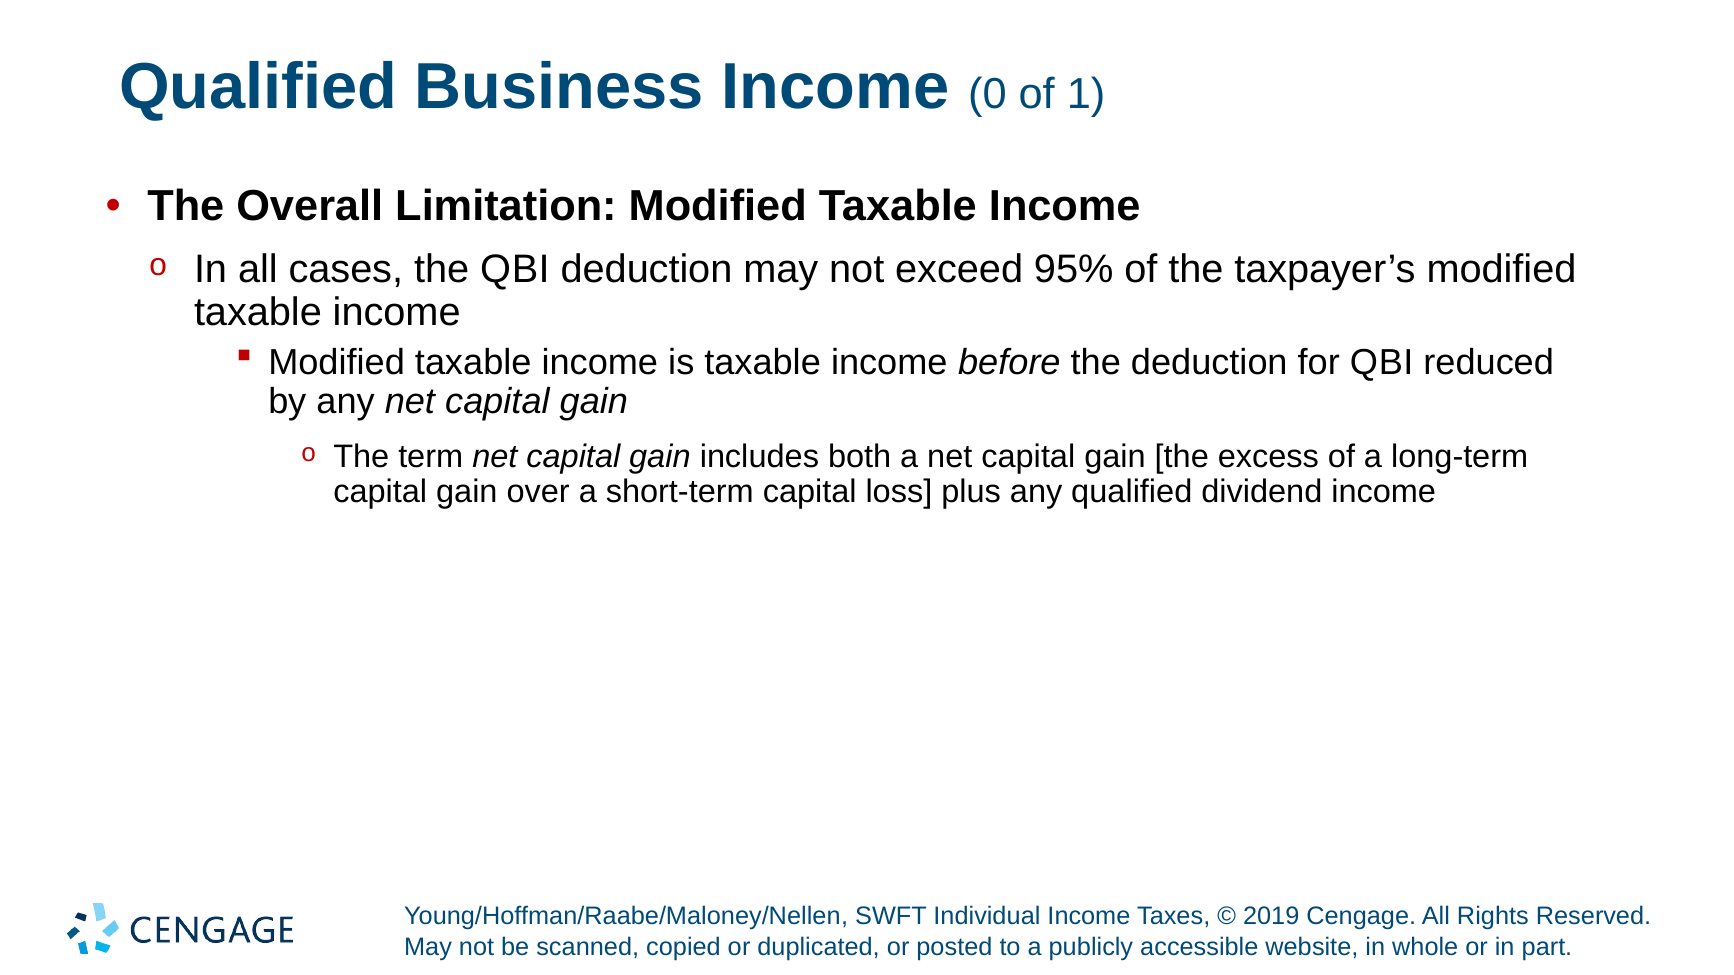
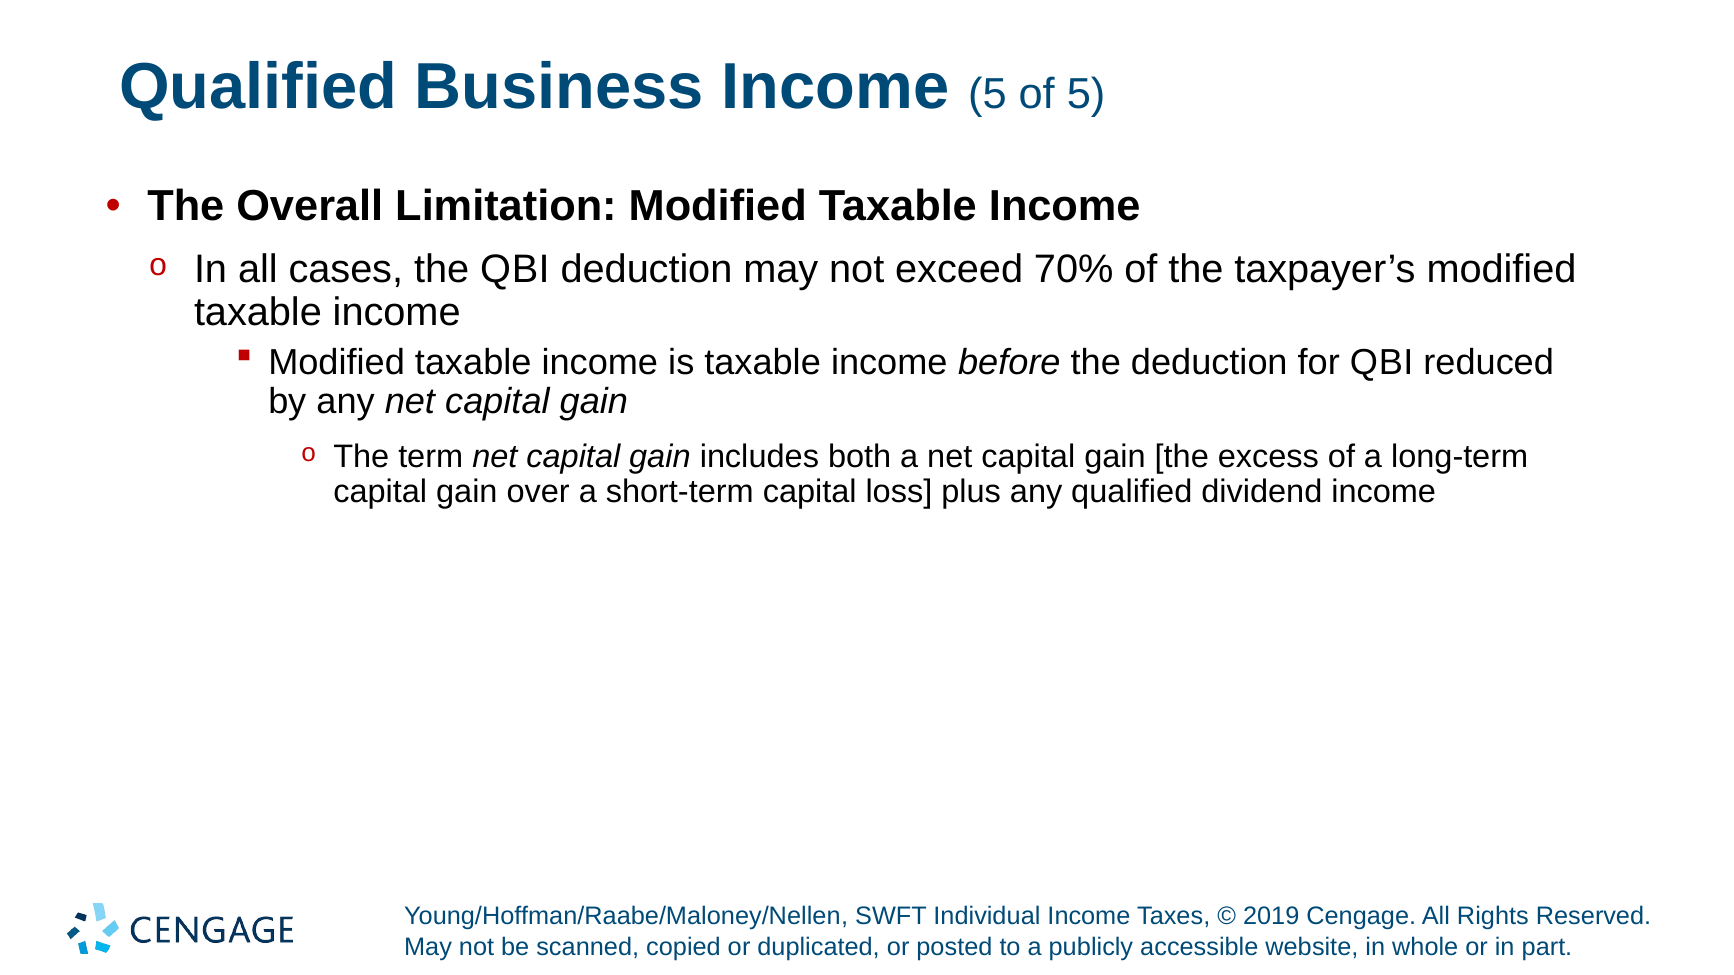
Income 0: 0 -> 5
of 1: 1 -> 5
95%: 95% -> 70%
